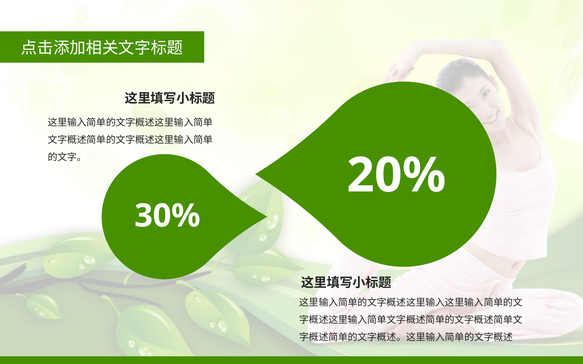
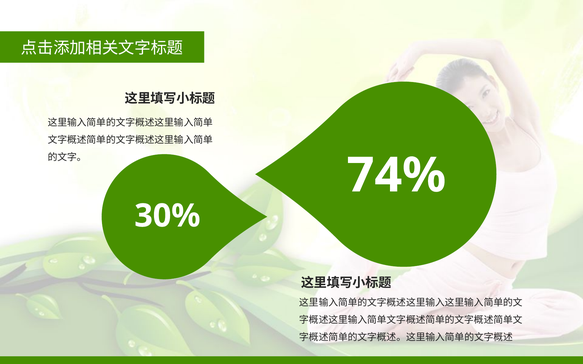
20%: 20% -> 74%
